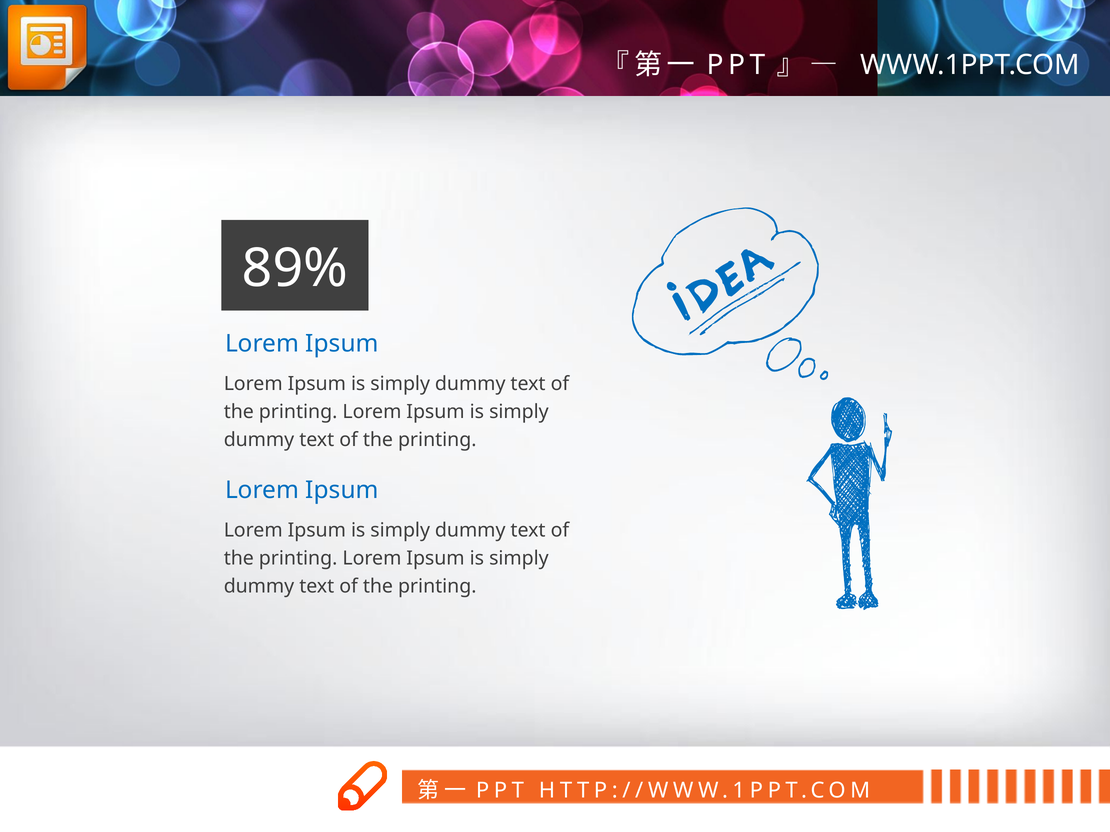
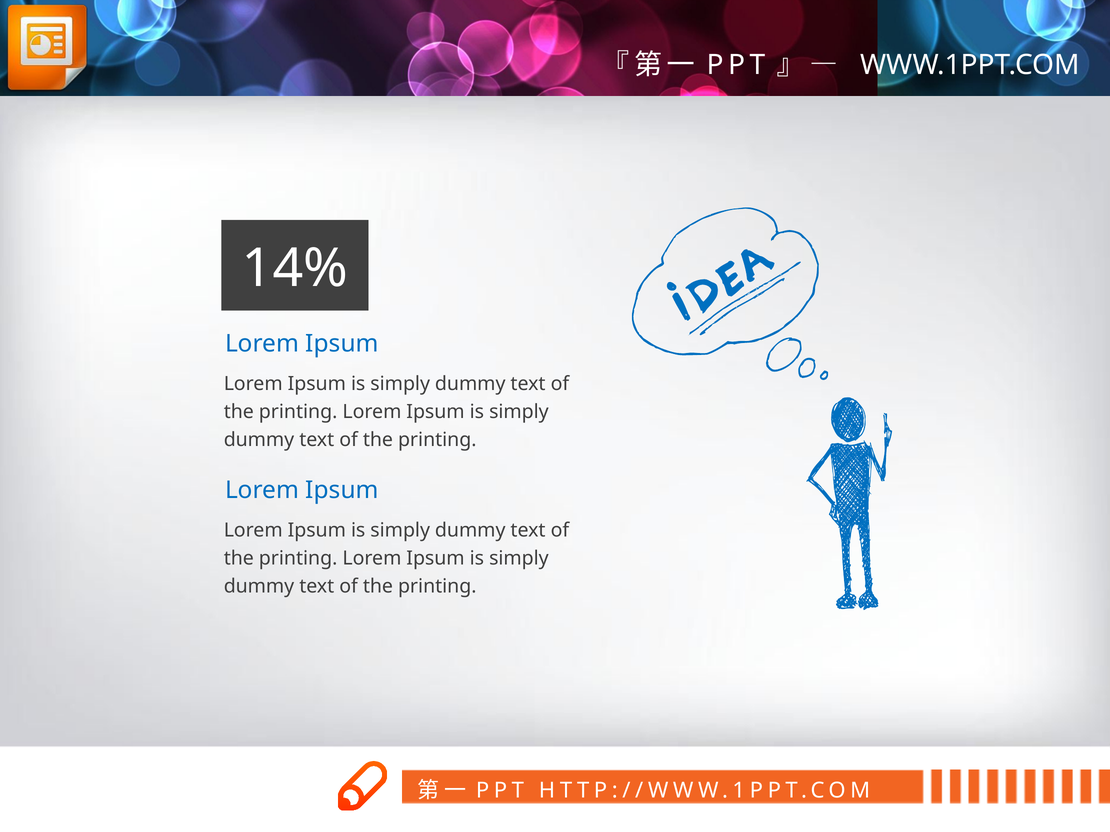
89%: 89% -> 14%
